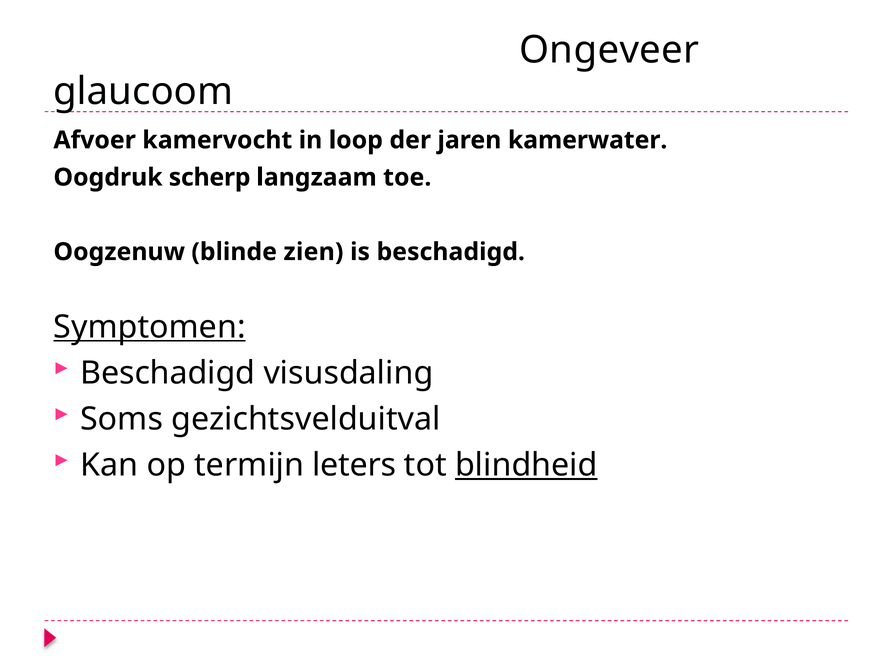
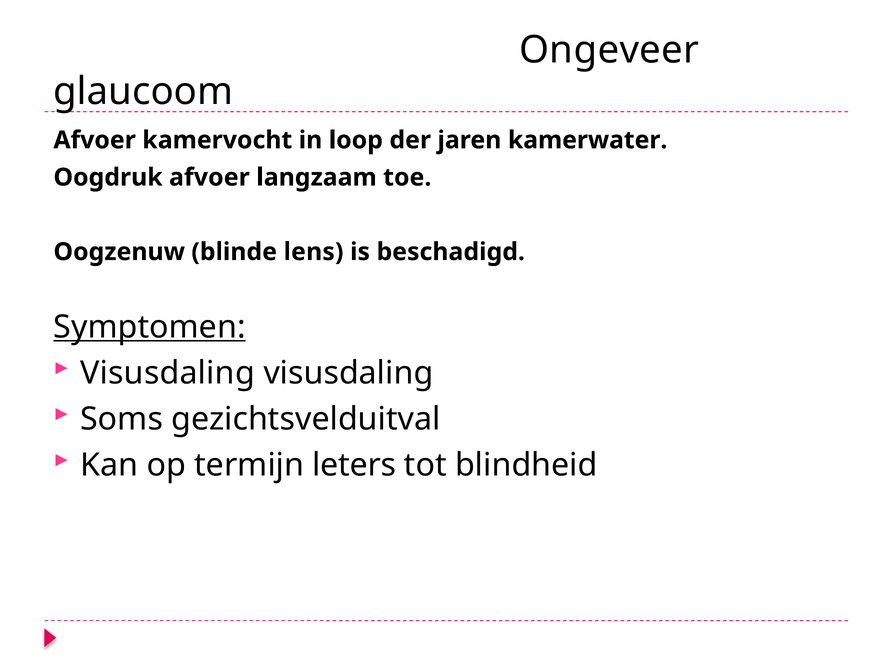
Oogdruk scherp: scherp -> afvoer
zien: zien -> lens
Beschadigd at (168, 373): Beschadigd -> Visusdaling
blindheid underline: present -> none
